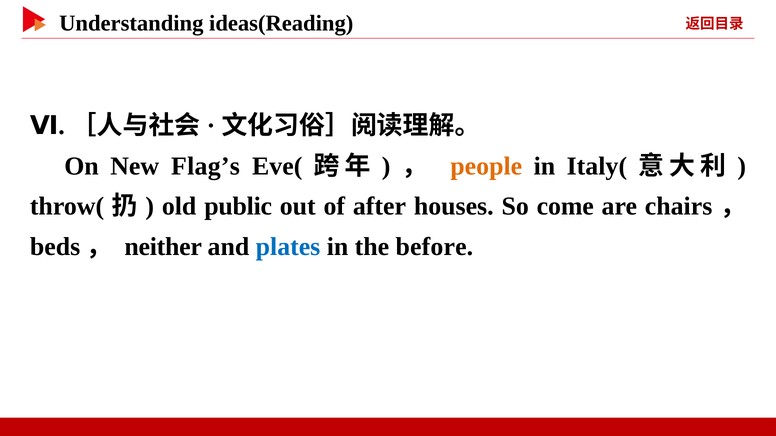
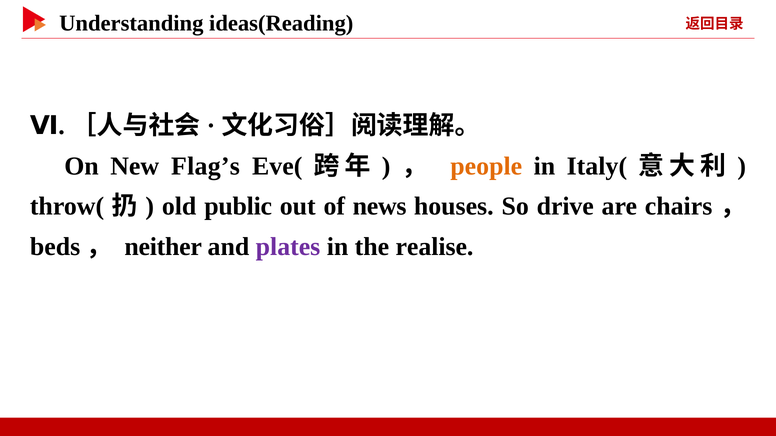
after: after -> news
come: come -> drive
plates colour: blue -> purple
before: before -> realise
